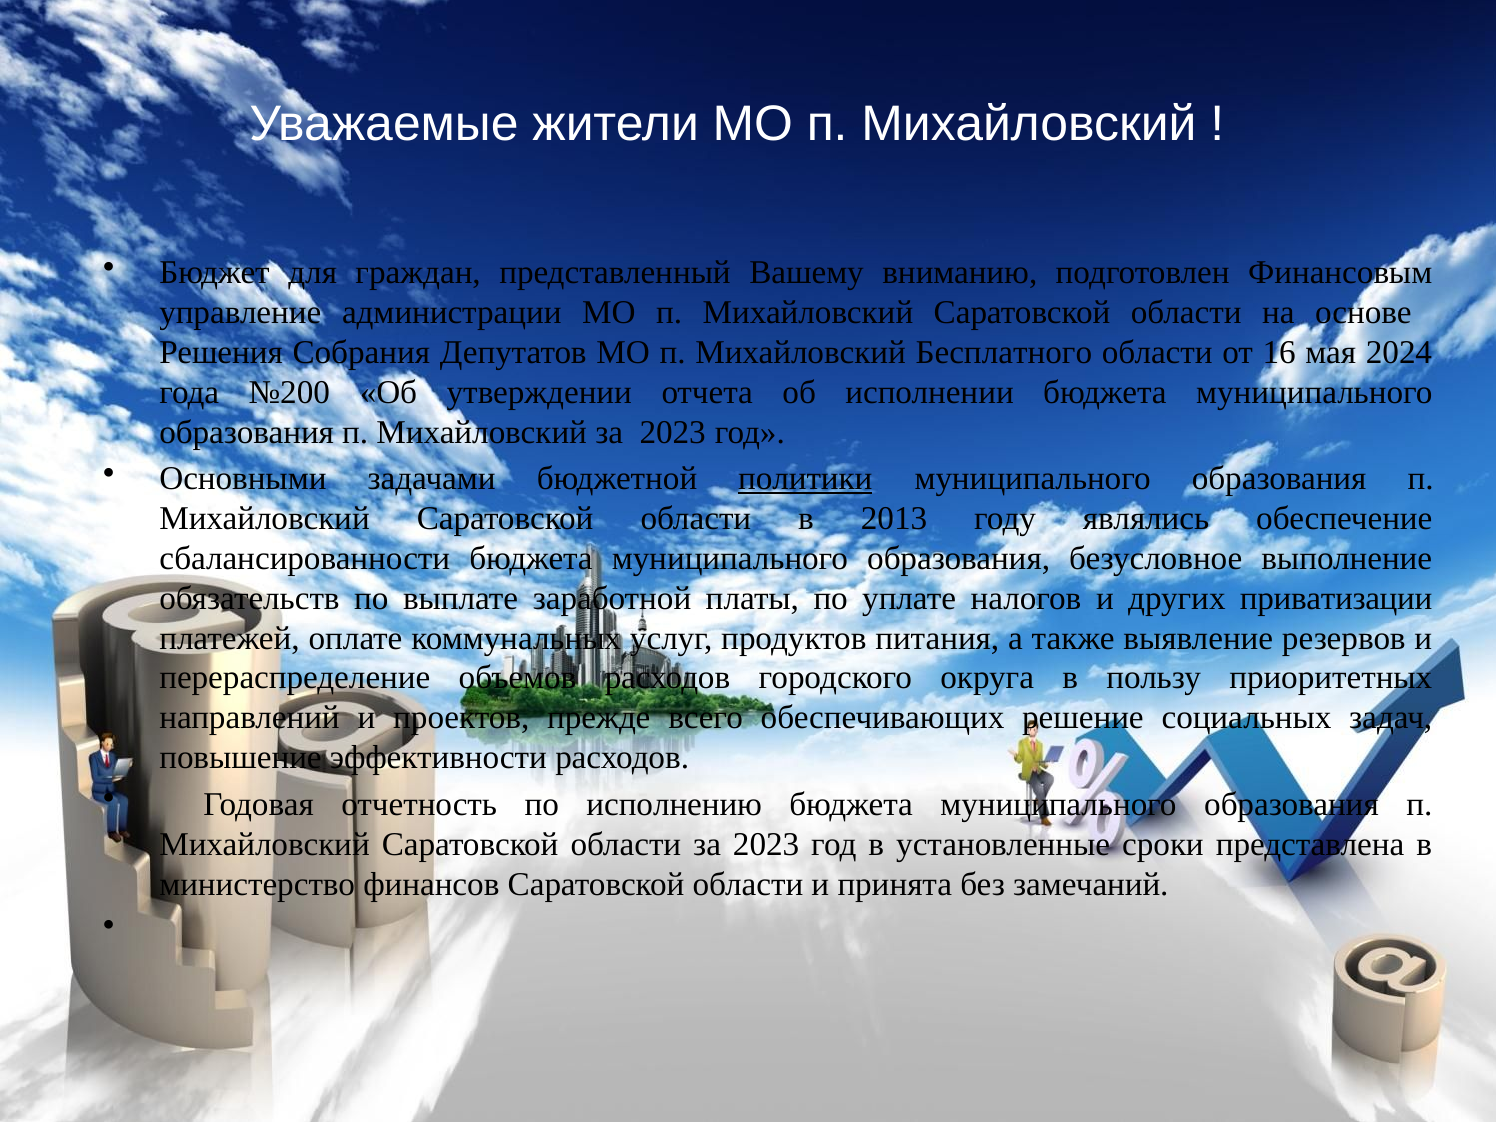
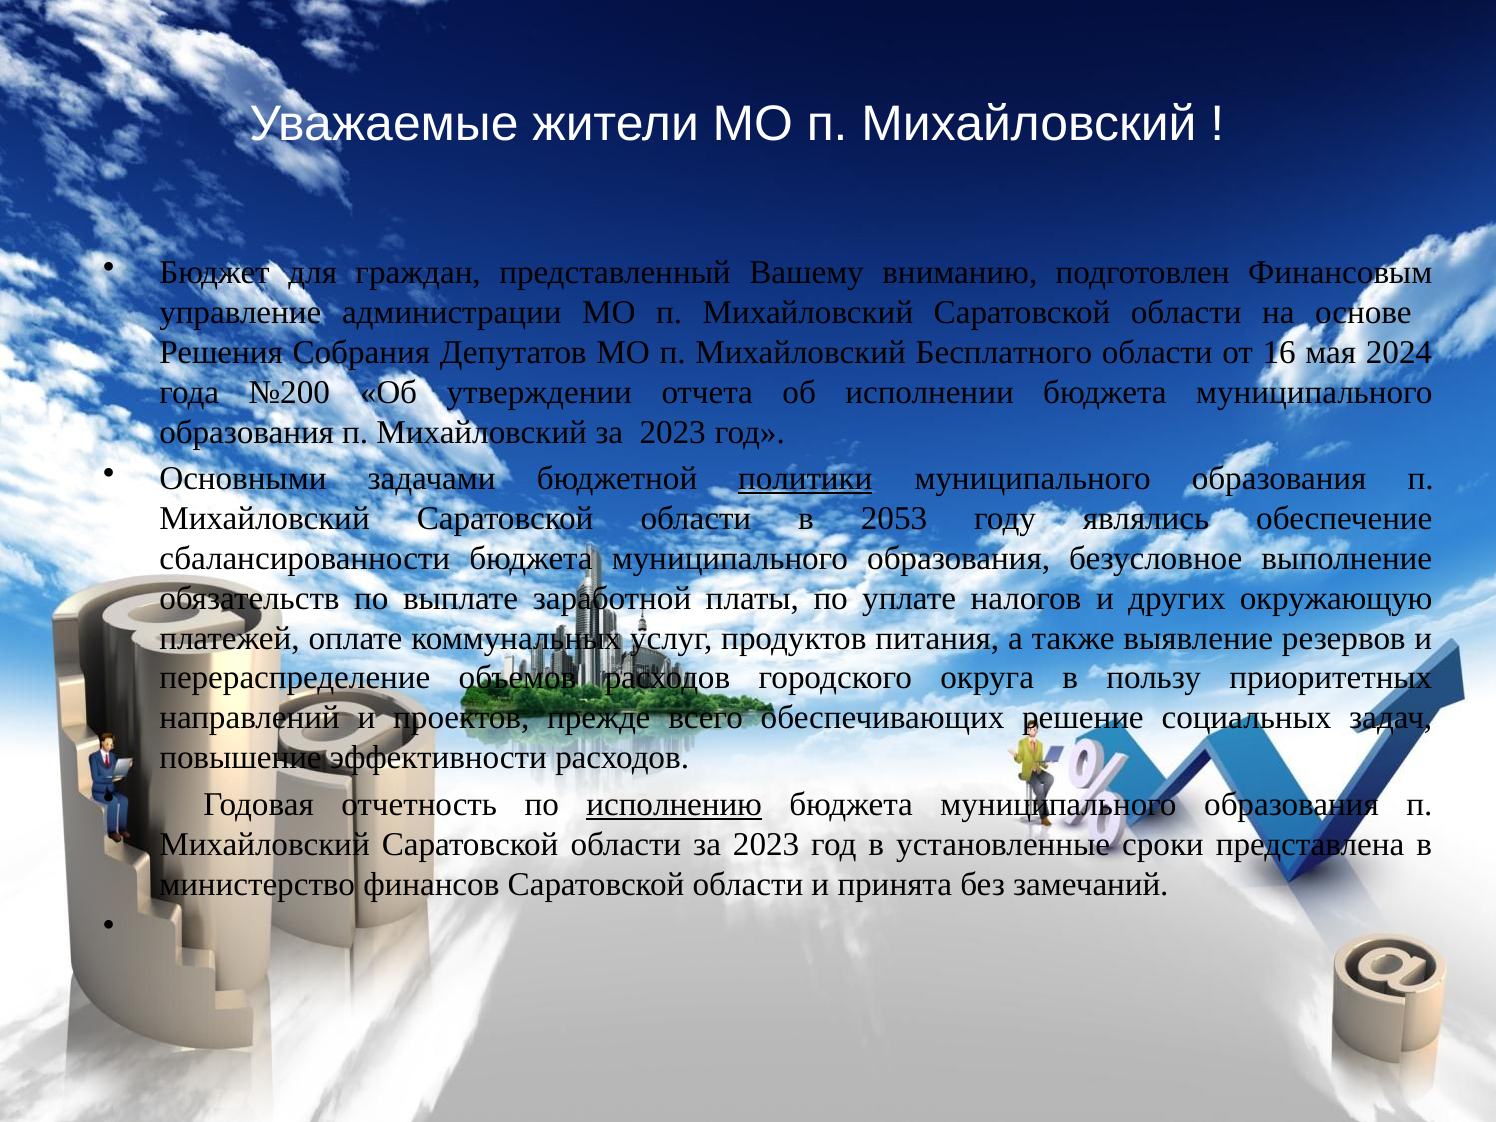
2013: 2013 -> 2053
приватизации: приватизации -> окружающую
исполнению underline: none -> present
